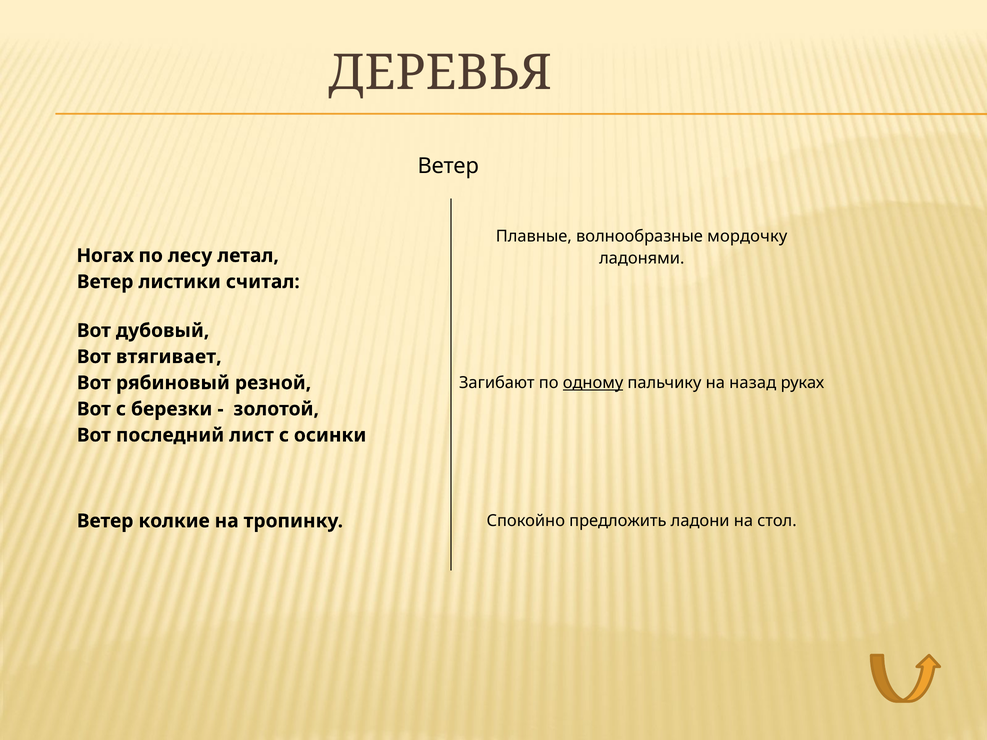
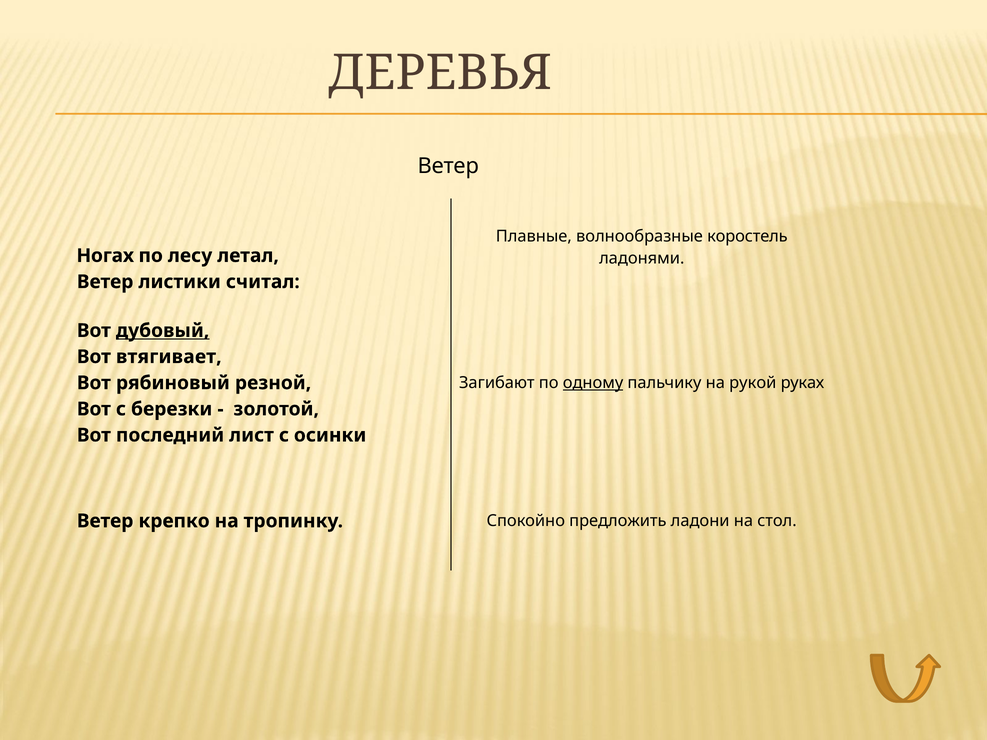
мордочку: мордочку -> коростель
дубовый underline: none -> present
назад: назад -> рукой
колкие: колкие -> крепко
